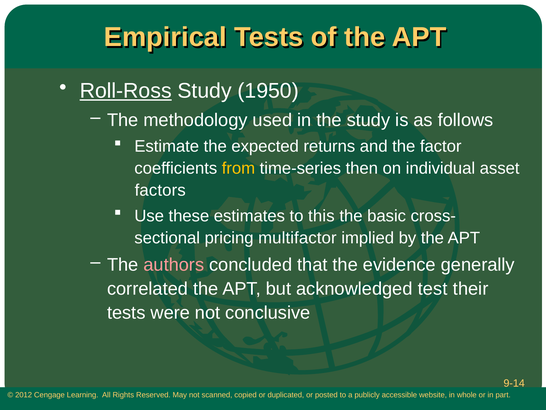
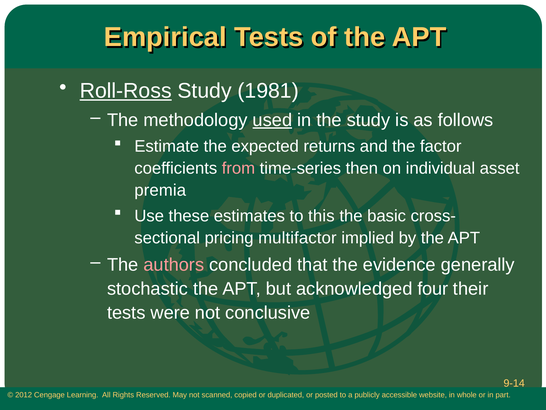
1950: 1950 -> 1981
used underline: none -> present
from colour: yellow -> pink
factors: factors -> premia
correlated: correlated -> stochastic
test: test -> four
